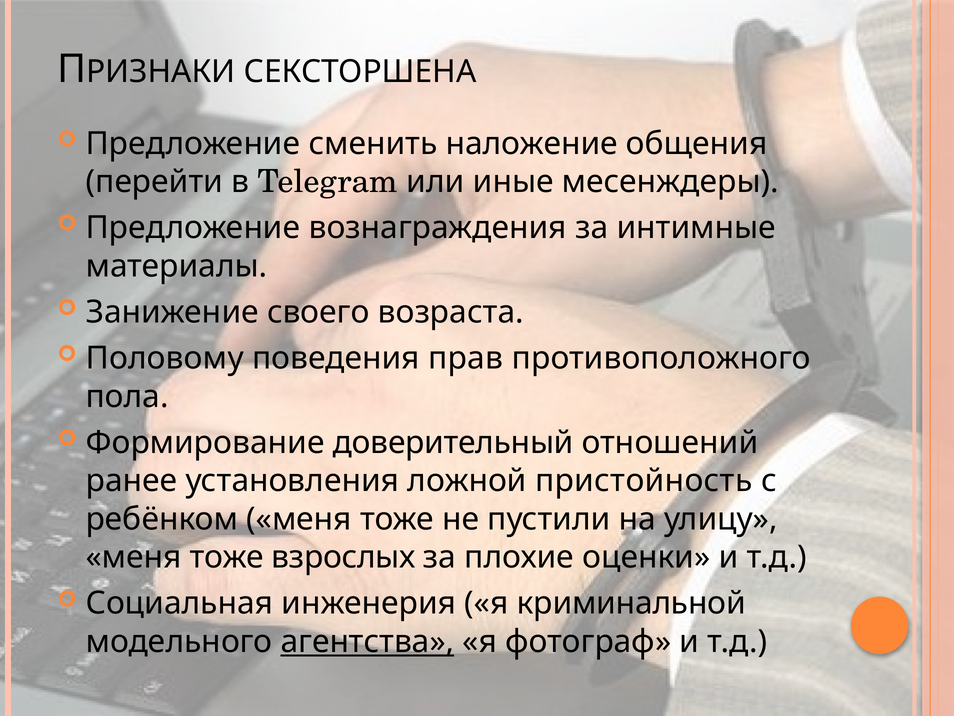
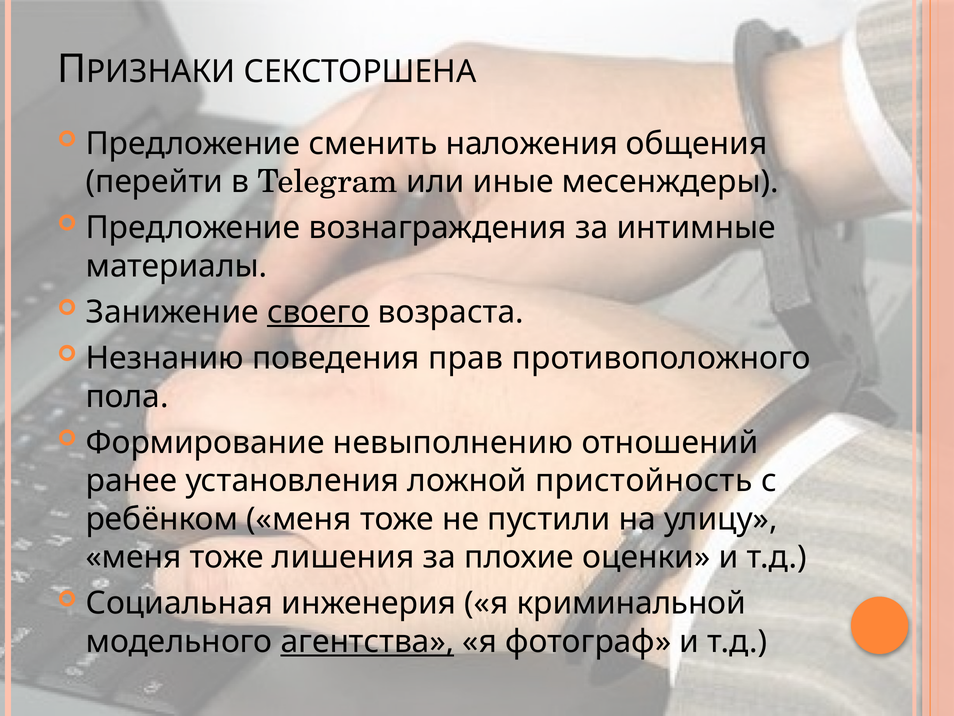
наложение: наложение -> наложения
своего underline: none -> present
Половому: Половому -> Незнанию
доверительный: доверительный -> невыполнению
взрослых: взрослых -> лишения
